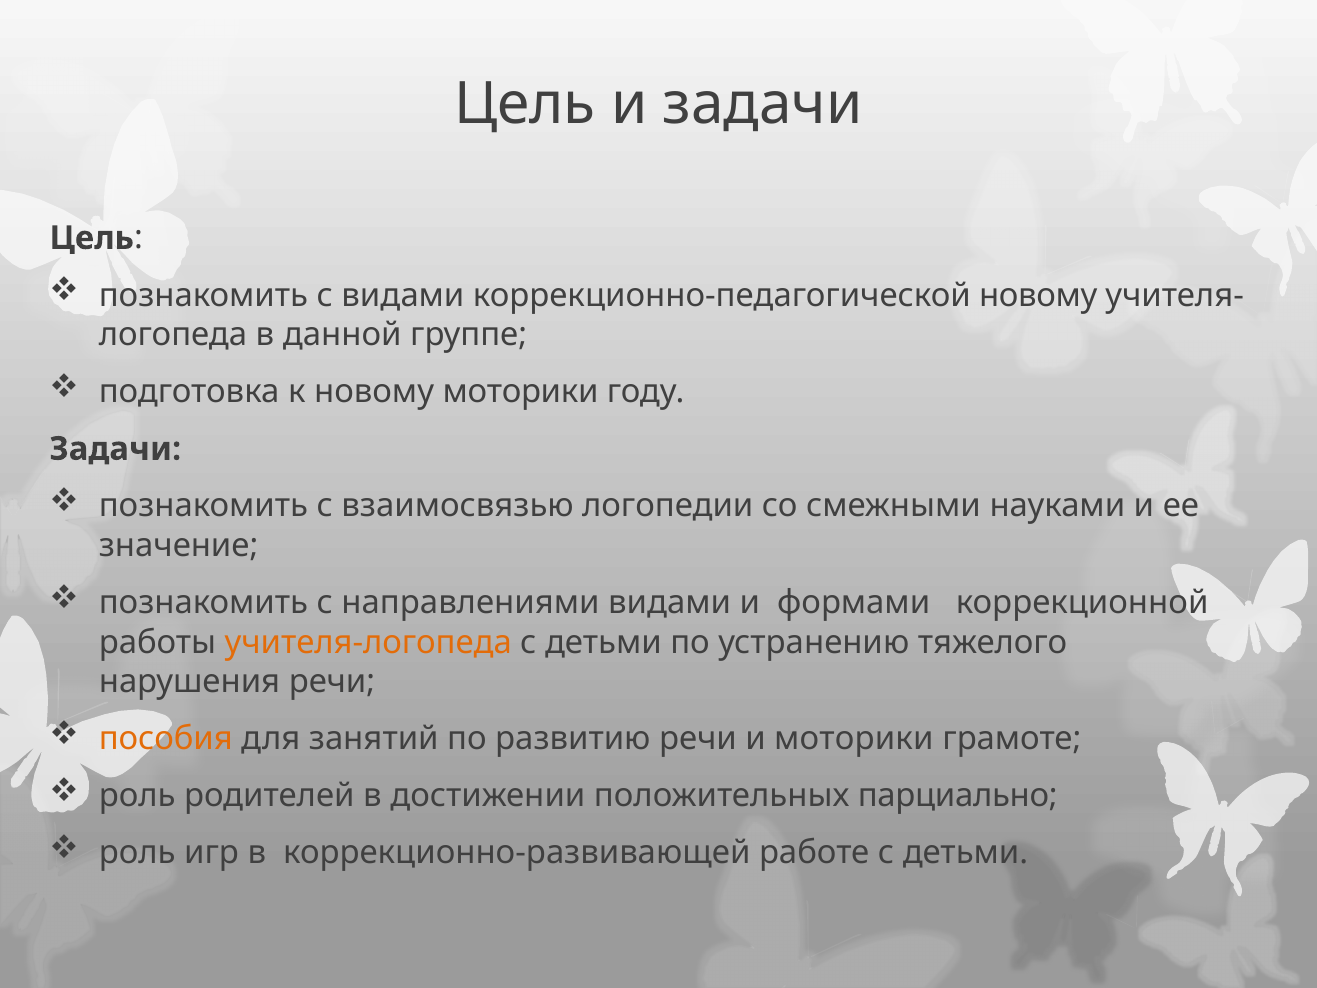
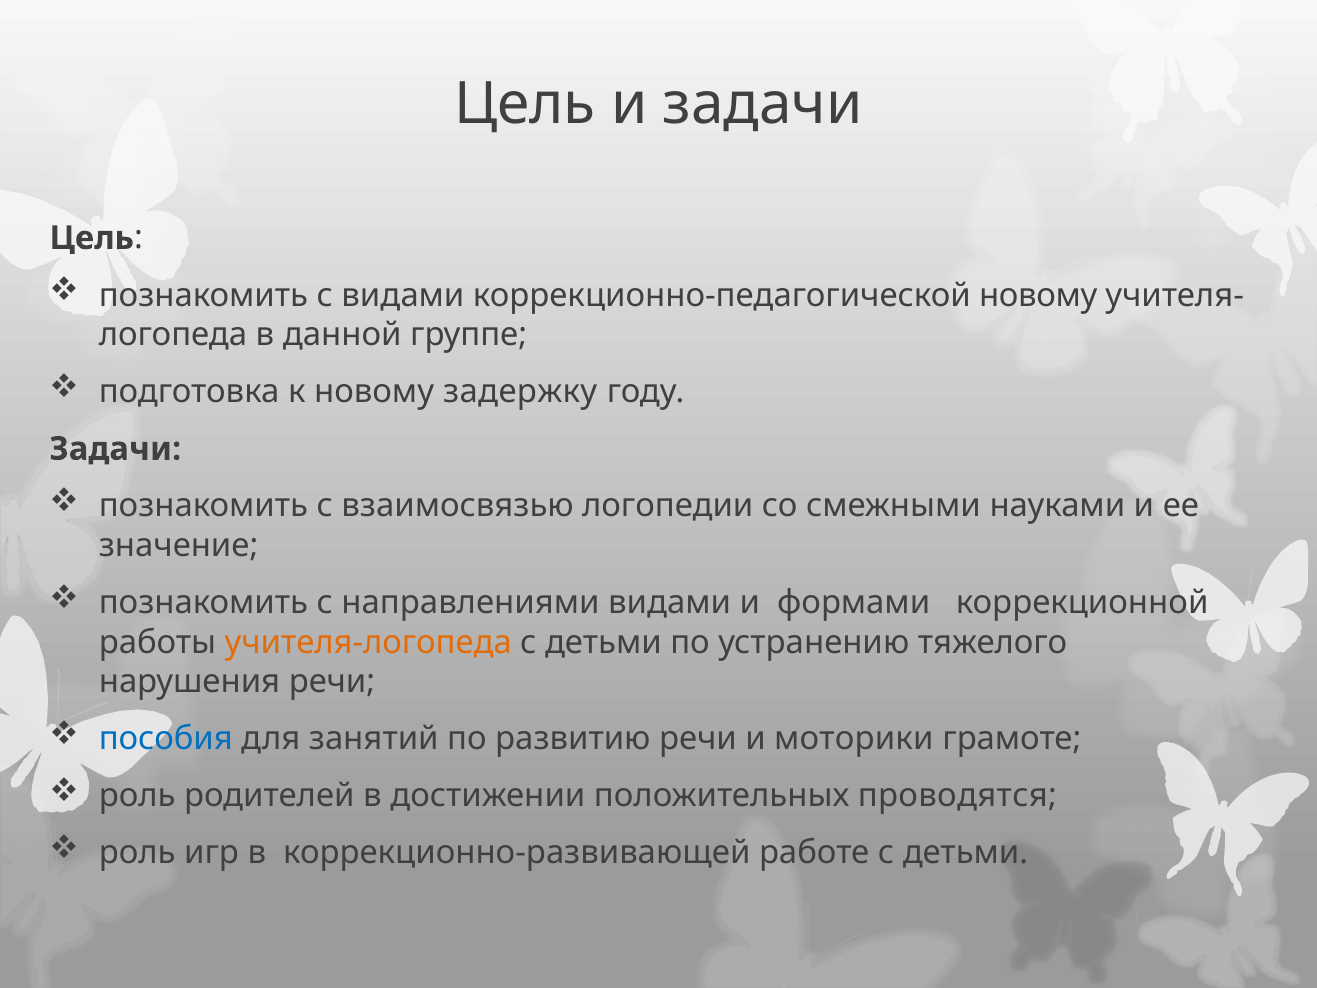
новому моторики: моторики -> задержку
пособия colour: orange -> blue
парциально: парциально -> проводятся
